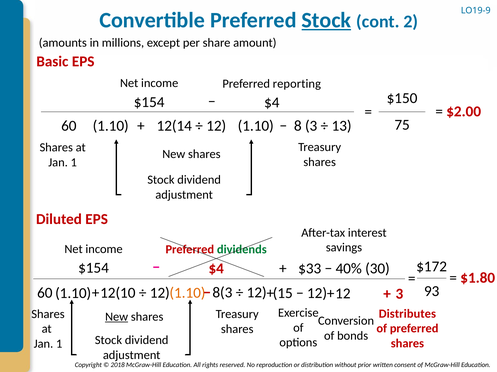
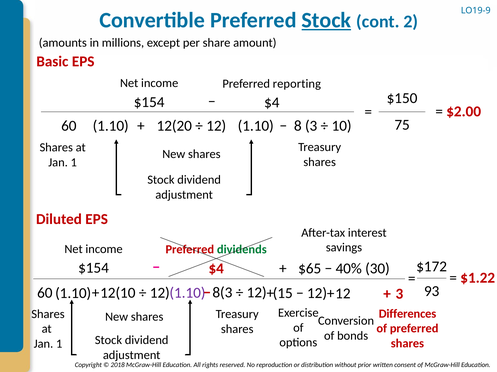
12(14: 12(14 -> 12(20
13: 13 -> 10
$33: $33 -> $65
$1.80: $1.80 -> $1.22
1.10 at (187, 293) colour: orange -> purple
Distributes: Distributes -> Differences
New at (117, 317) underline: present -> none
